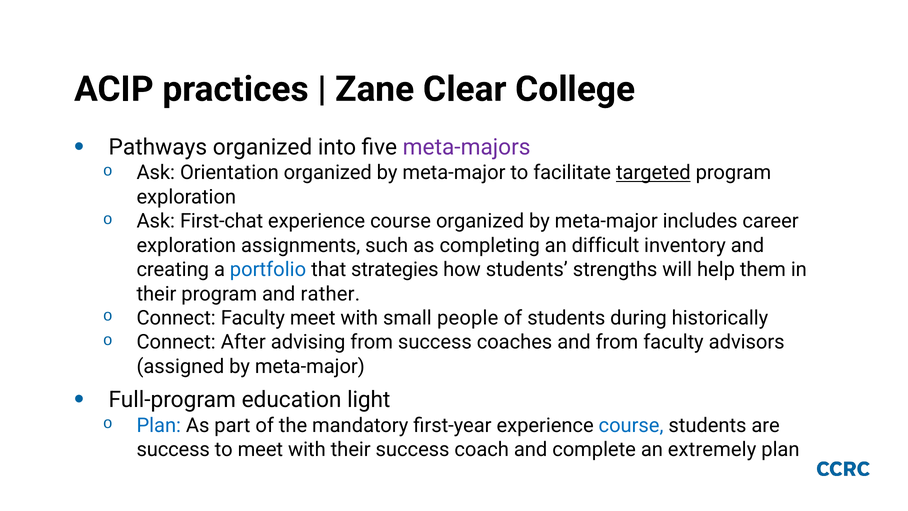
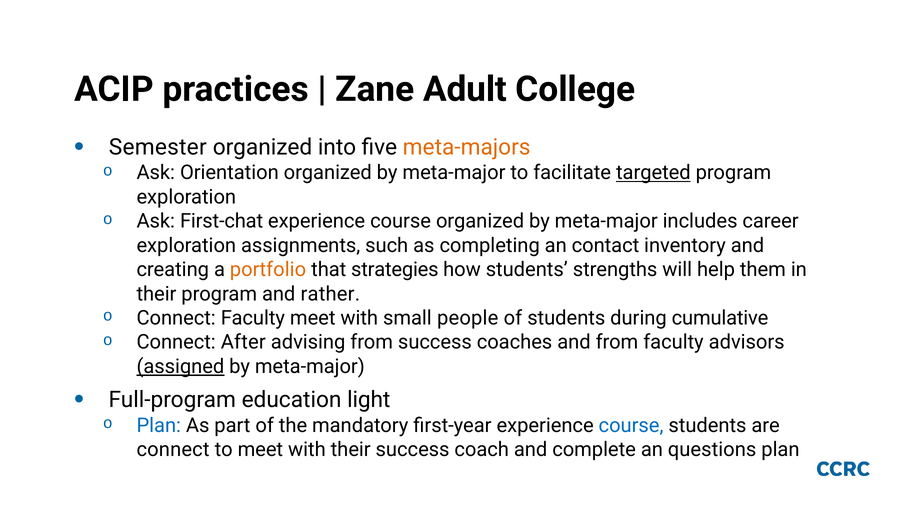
Clear: Clear -> Adult
Pathways: Pathways -> Semester
meta-majors colour: purple -> orange
difficult: difficult -> contact
portfolio colour: blue -> orange
historically: historically -> cumulative
assigned underline: none -> present
success at (173, 450): success -> connect
extremely: extremely -> questions
